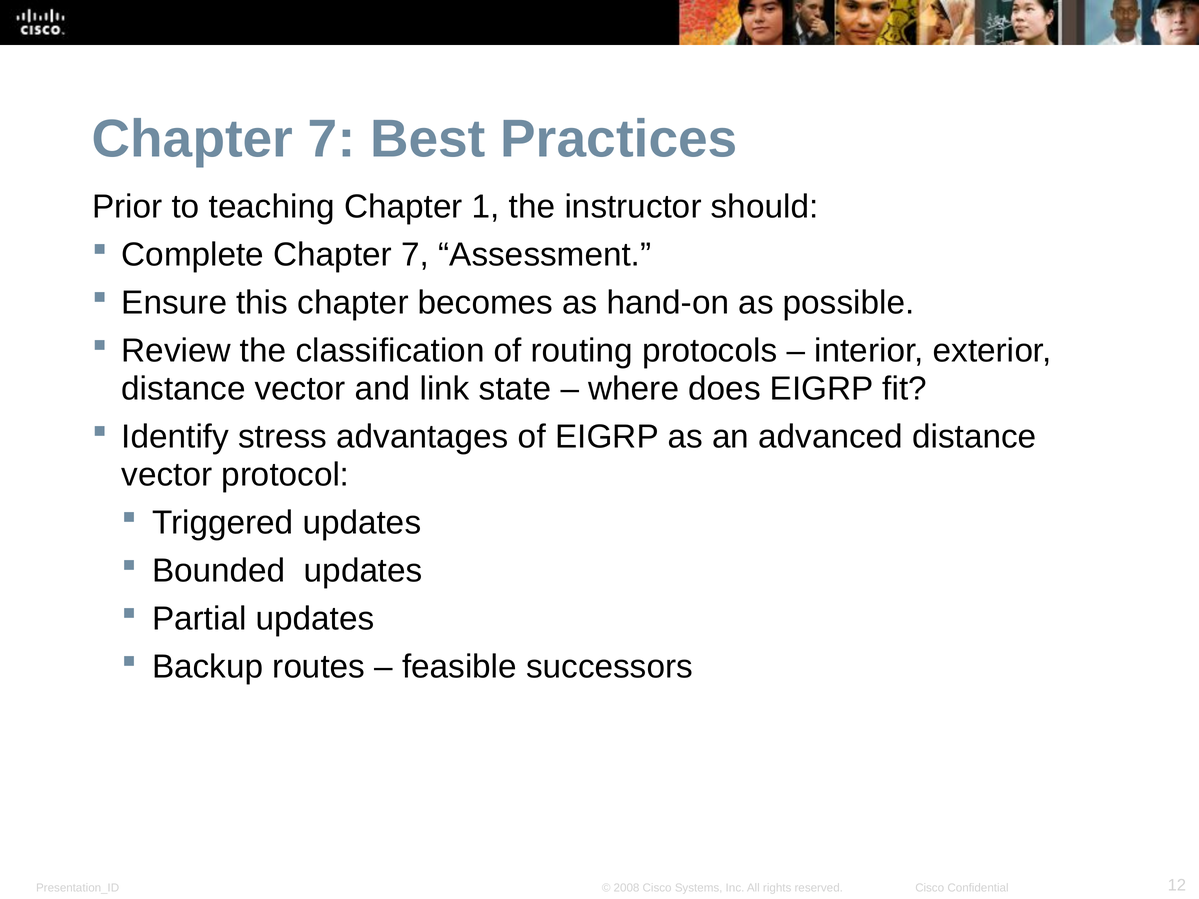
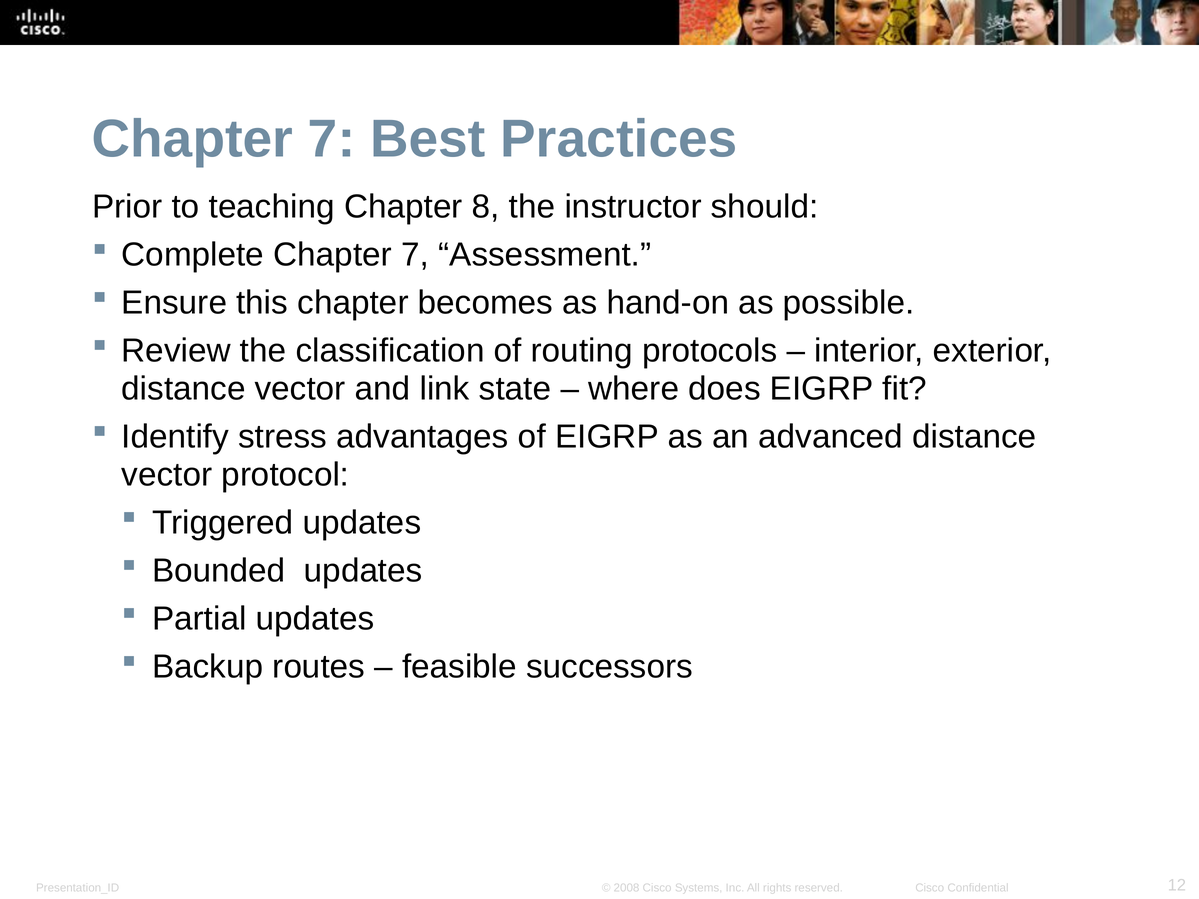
1: 1 -> 8
